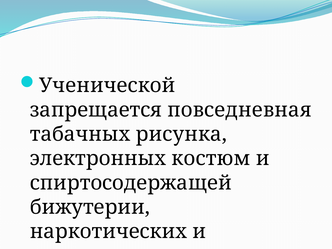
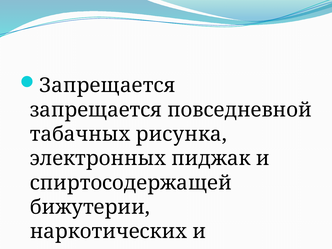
Ученической at (107, 85): Ученической -> Запрещается
повседневная: повседневная -> повседневной
костюм: костюм -> пиджак
